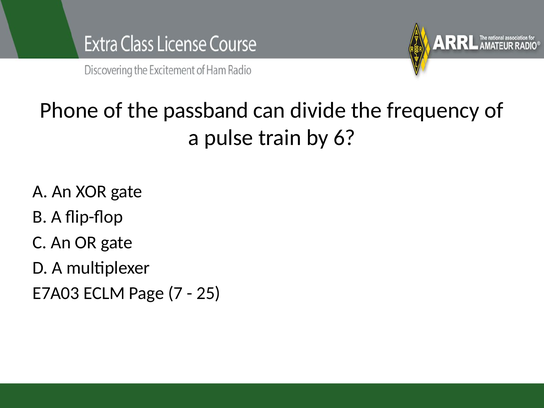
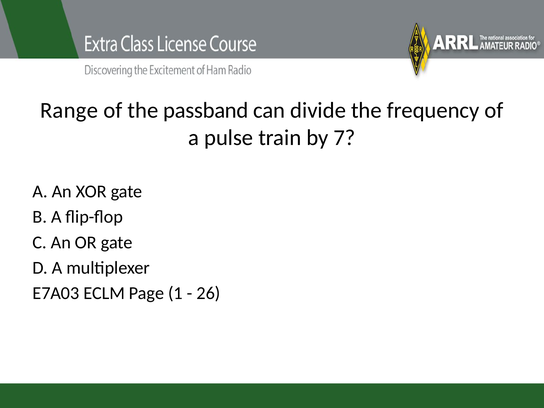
Phone: Phone -> Range
6: 6 -> 7
7: 7 -> 1
25: 25 -> 26
